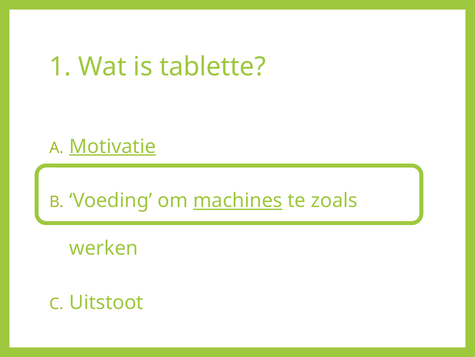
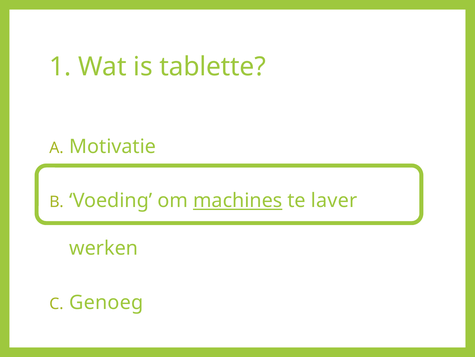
Motivatie underline: present -> none
zoals: zoals -> laver
Uitstoot: Uitstoot -> Genoeg
